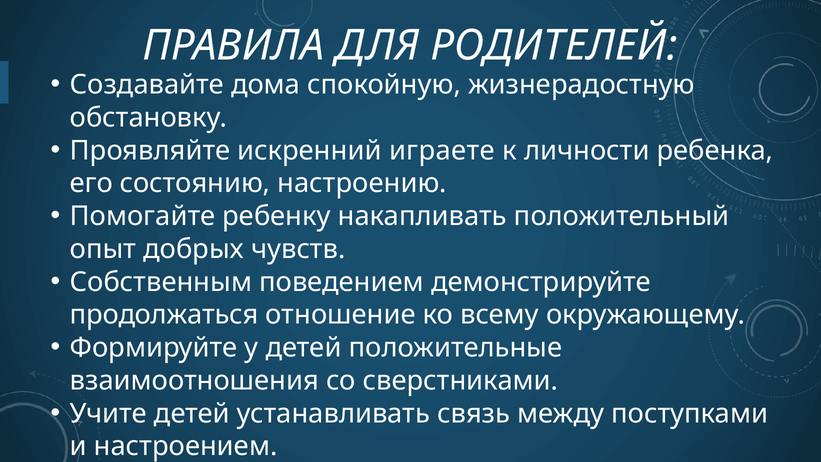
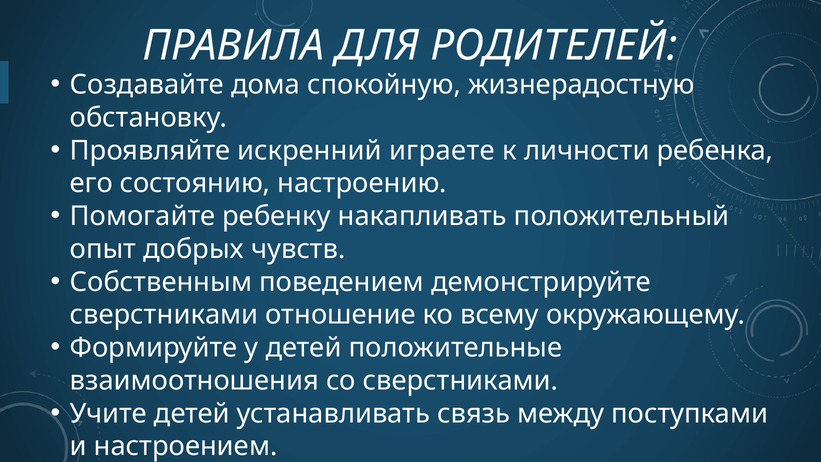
продолжаться at (164, 315): продолжаться -> сверстниками
